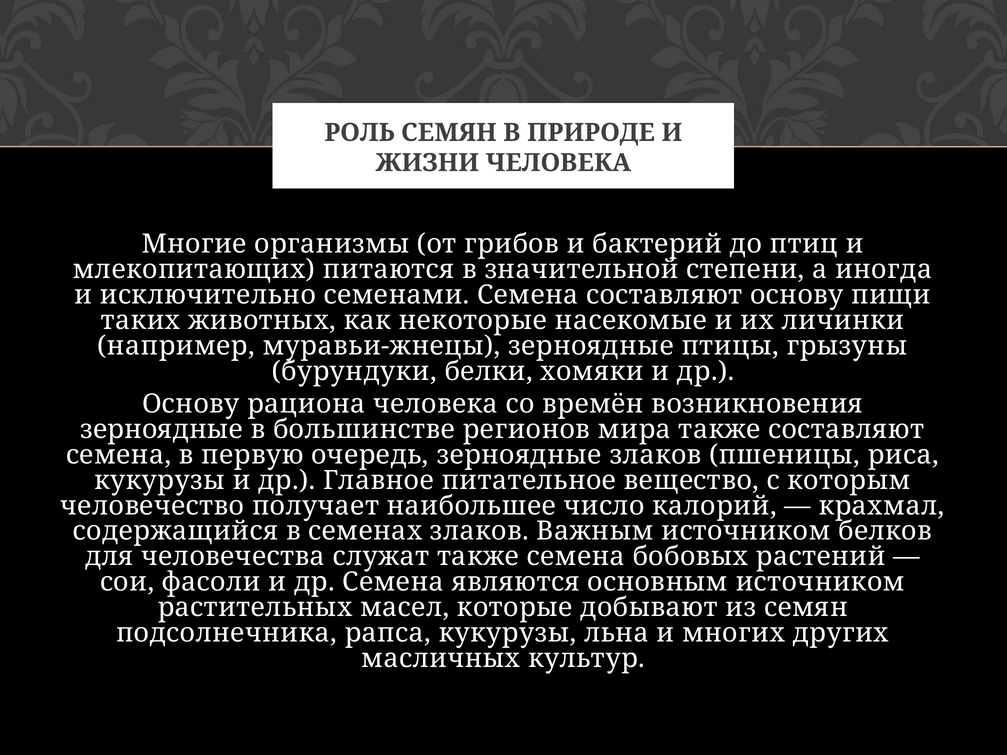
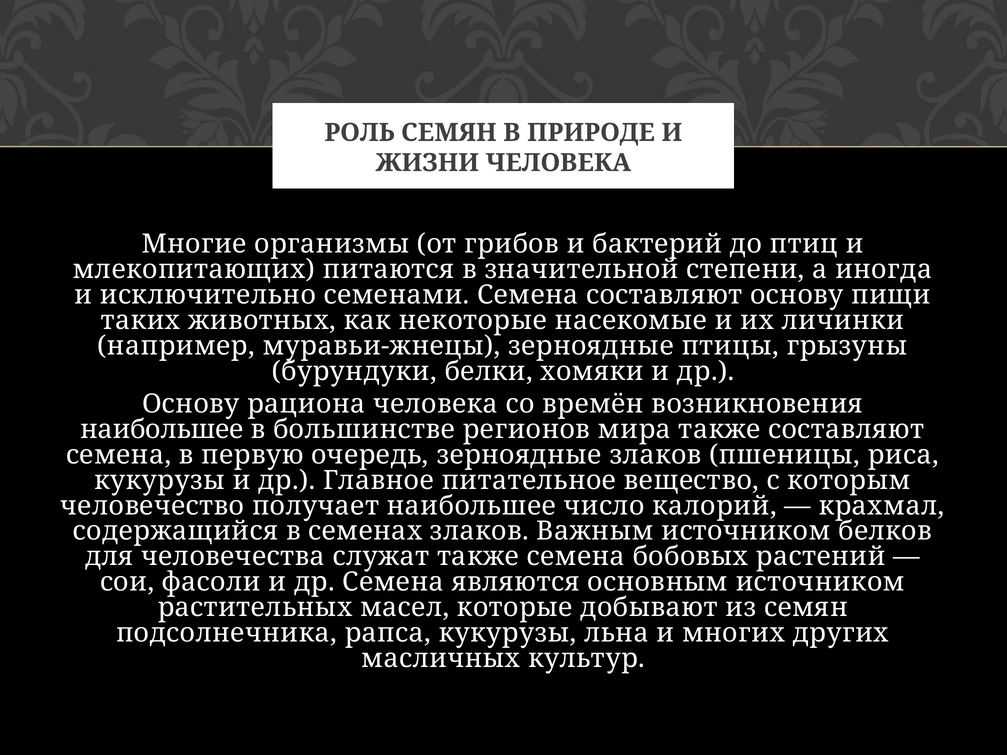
зерноядные at (162, 429): зерноядные -> наибольшее
